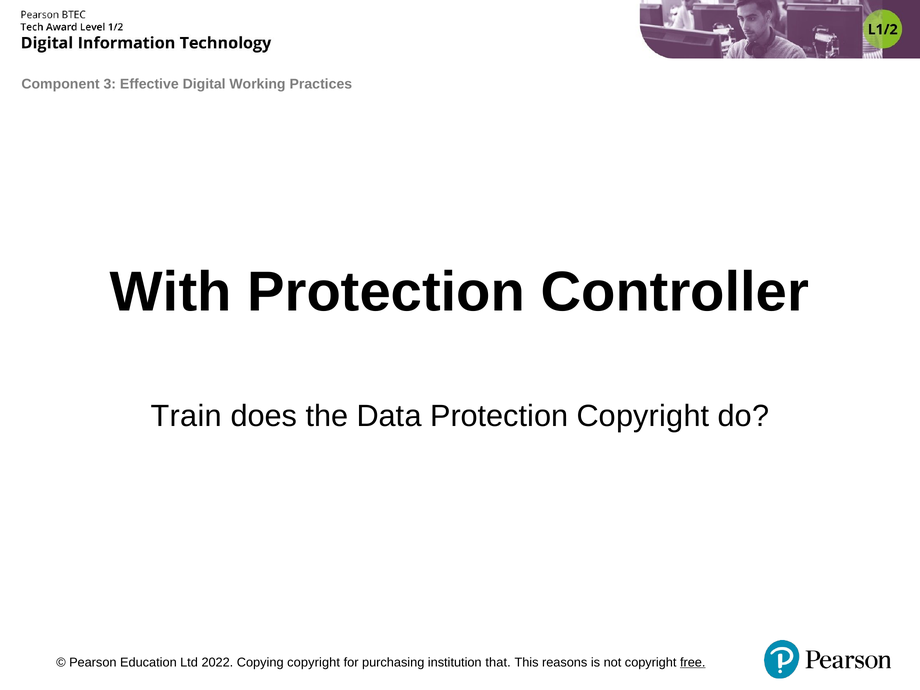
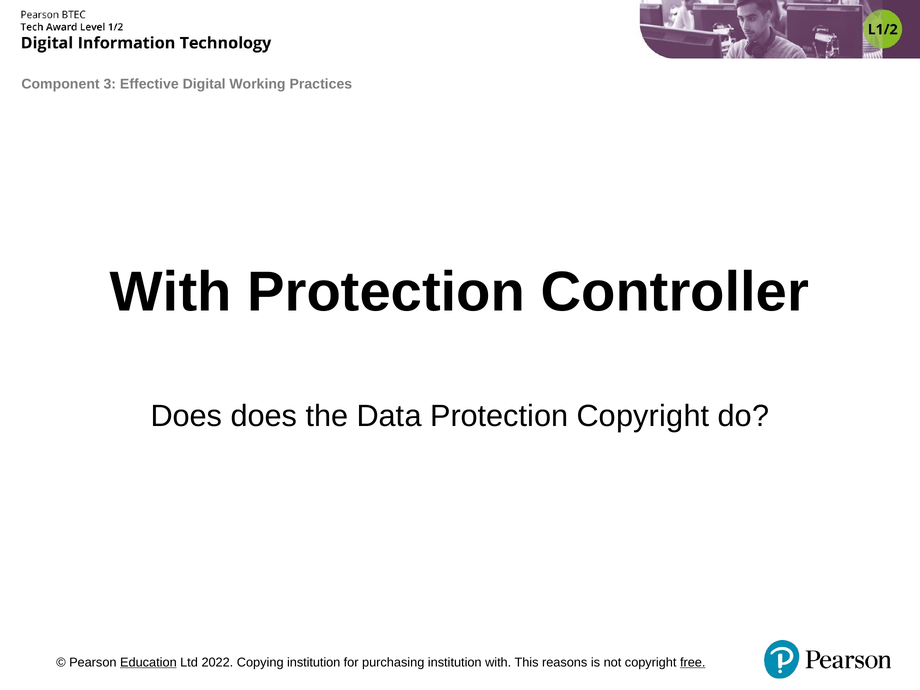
Train at (186, 416): Train -> Does
Education underline: none -> present
Copying copyright: copyright -> institution
institution that: that -> with
